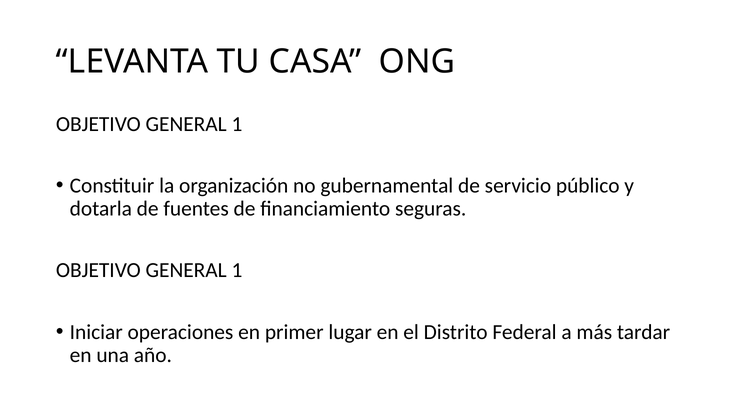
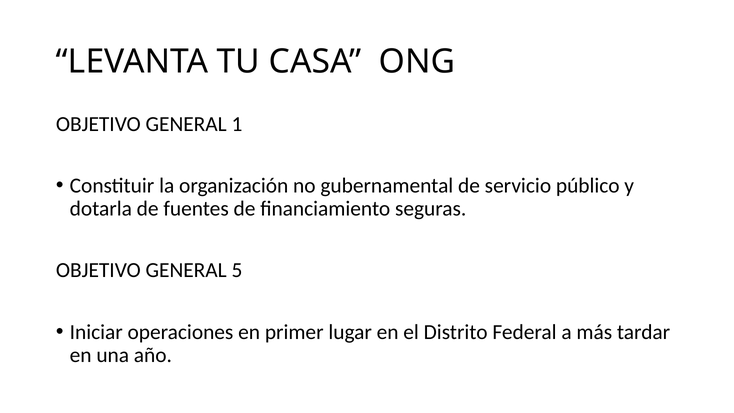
1 at (237, 270): 1 -> 5
